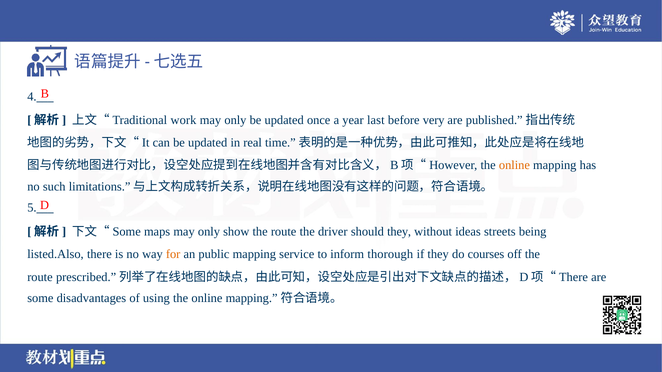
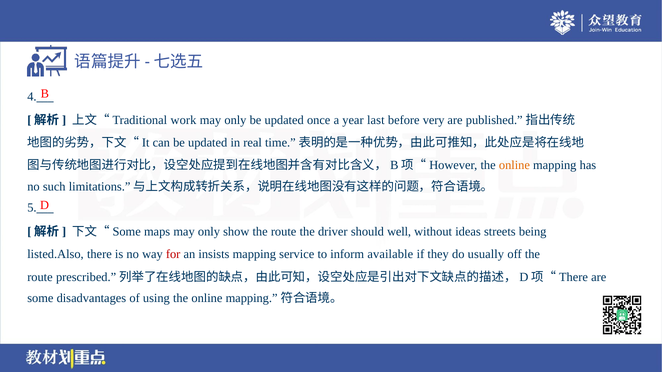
should they: they -> well
for colour: orange -> red
public: public -> insists
thorough: thorough -> available
courses: courses -> usually
